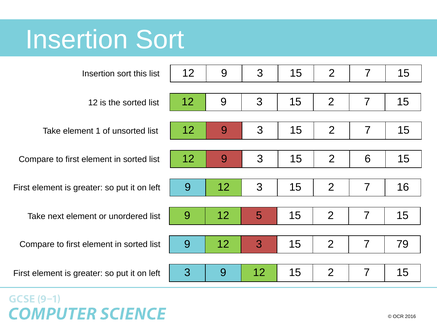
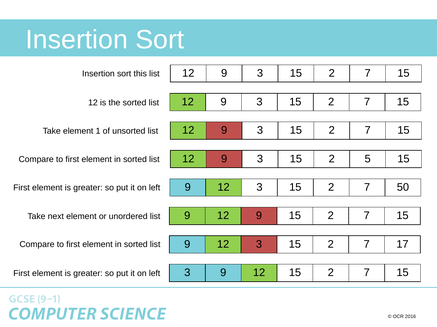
6: 6 -> 5
16: 16 -> 50
9 12 5: 5 -> 9
79: 79 -> 17
